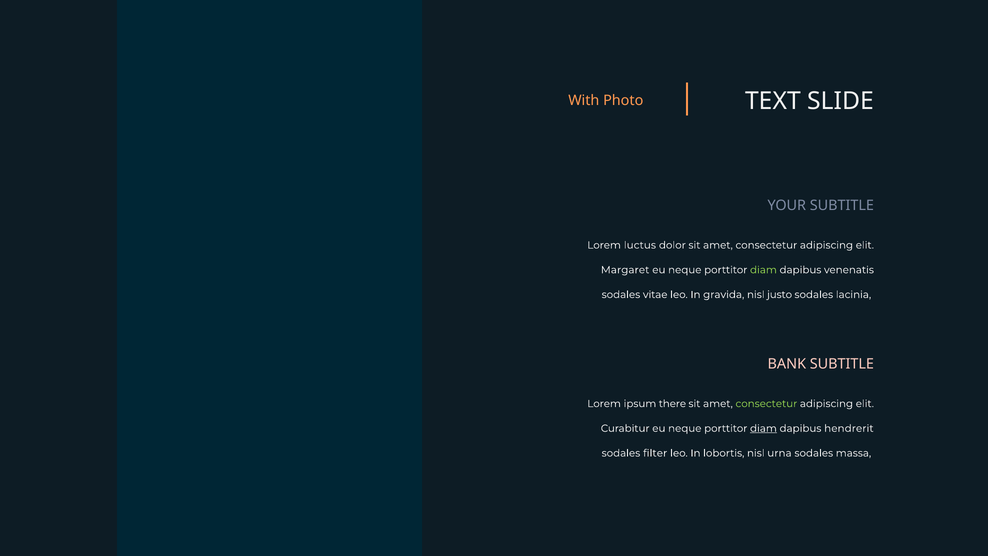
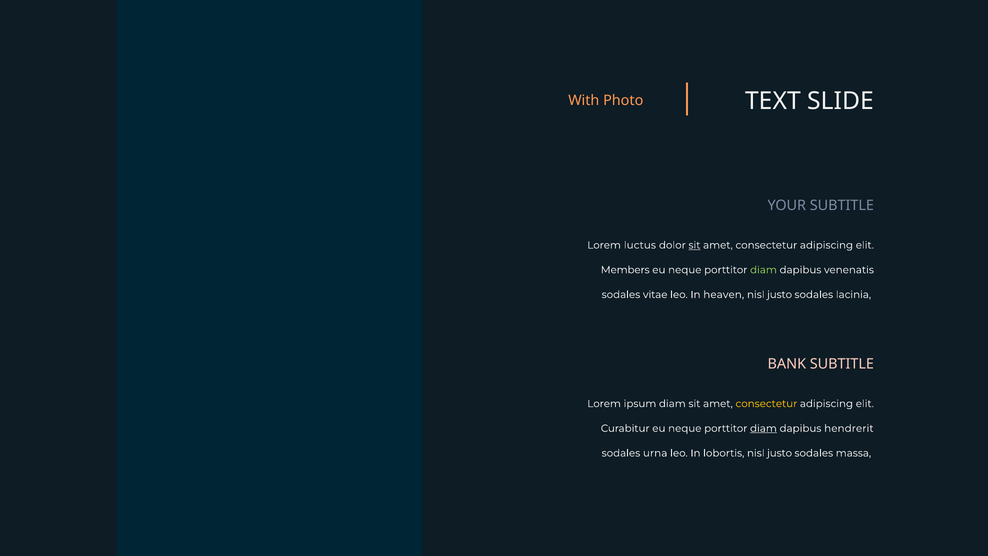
sit at (694, 245) underline: none -> present
Margaret: Margaret -> Members
gravida: gravida -> heaven
ipsum there: there -> diam
consectetur at (766, 404) colour: light green -> yellow
filter: filter -> urna
lobortis nisl urna: urna -> justo
